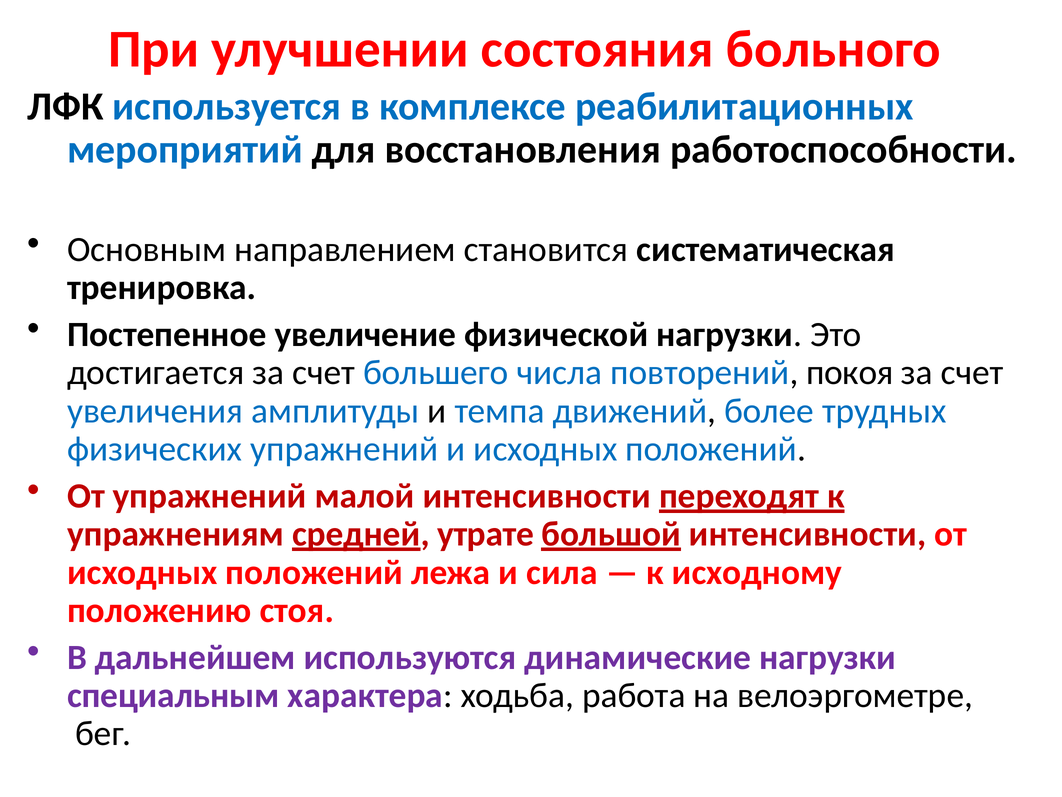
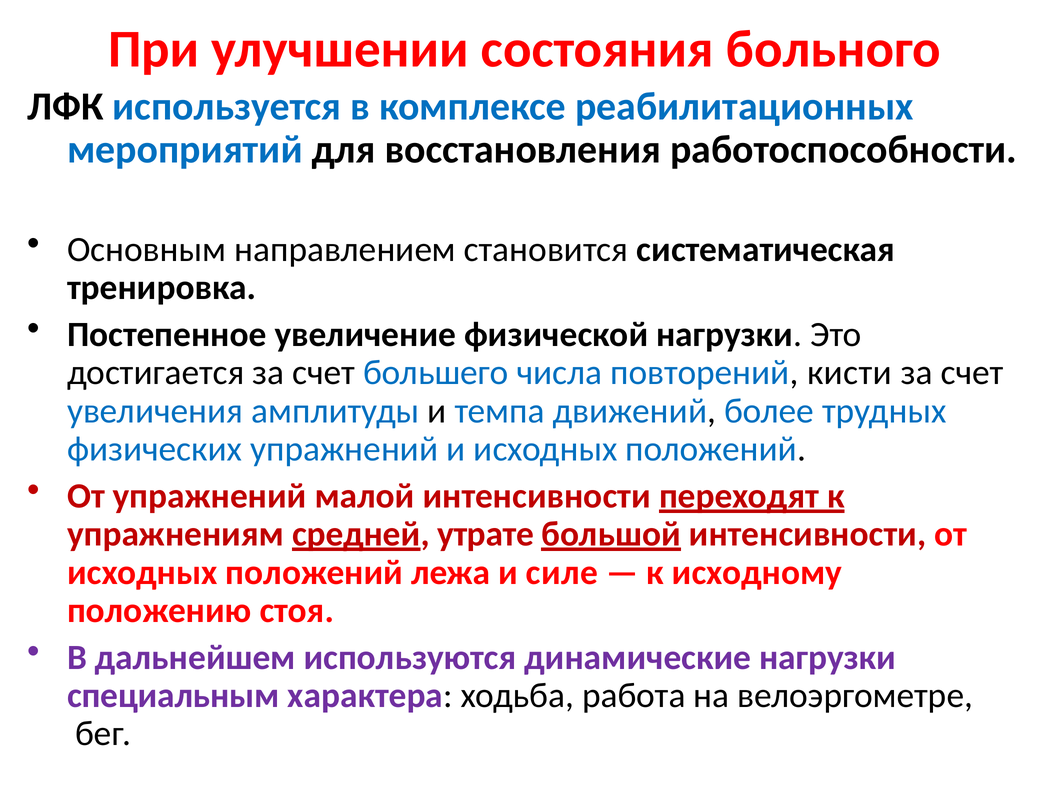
покоя: покоя -> кисти
сила: сила -> силе
